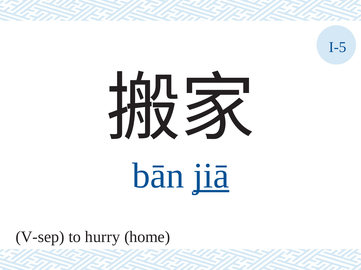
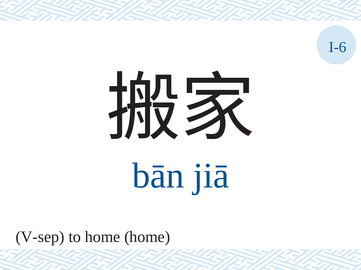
I-5: I-5 -> I-6
jiā underline: present -> none
to hurry: hurry -> home
